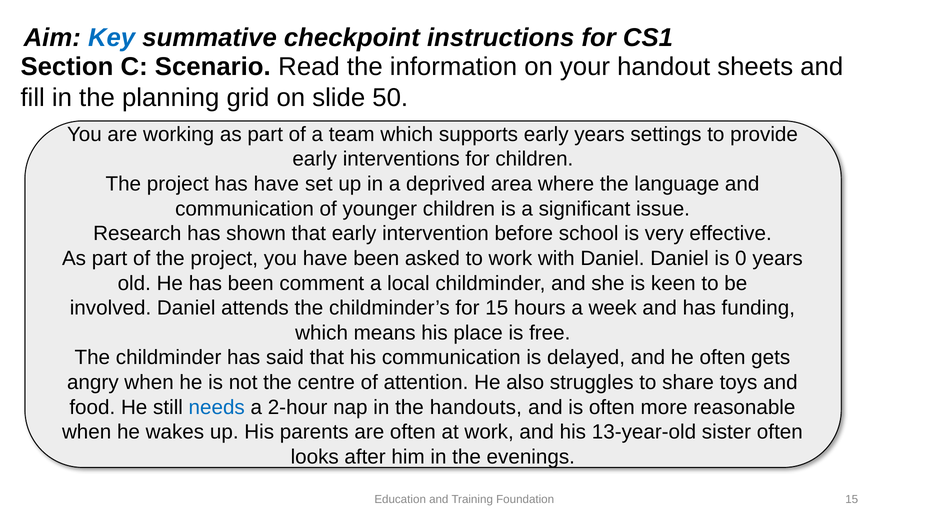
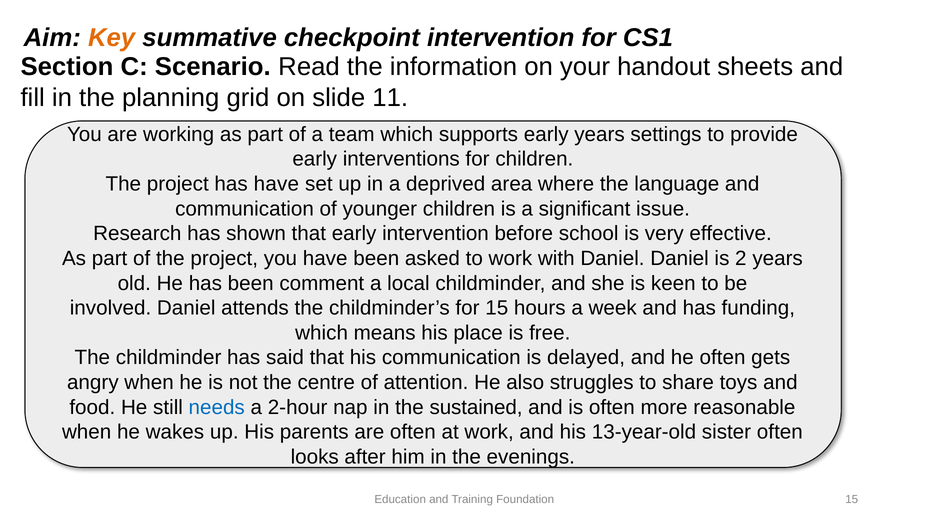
Key colour: blue -> orange
checkpoint instructions: instructions -> intervention
50: 50 -> 11
0: 0 -> 2
handouts: handouts -> sustained
